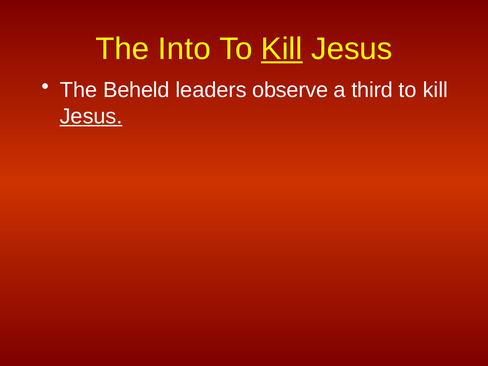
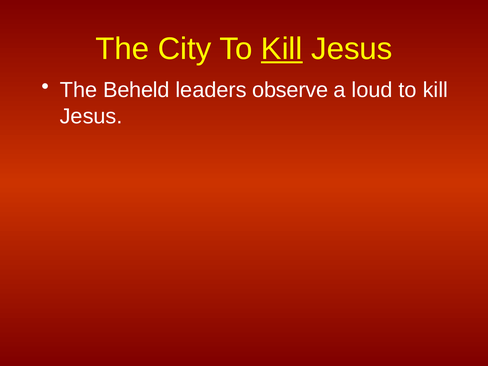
Into: Into -> City
third: third -> loud
Jesus at (91, 116) underline: present -> none
